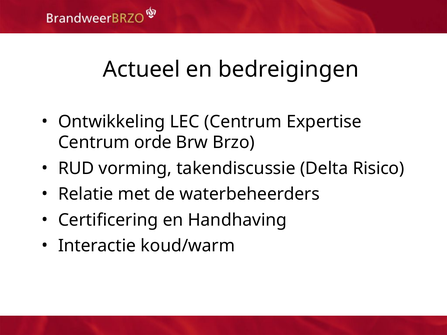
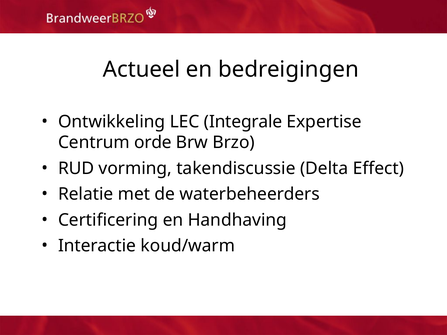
LEC Centrum: Centrum -> Integrale
Risico: Risico -> Effect
